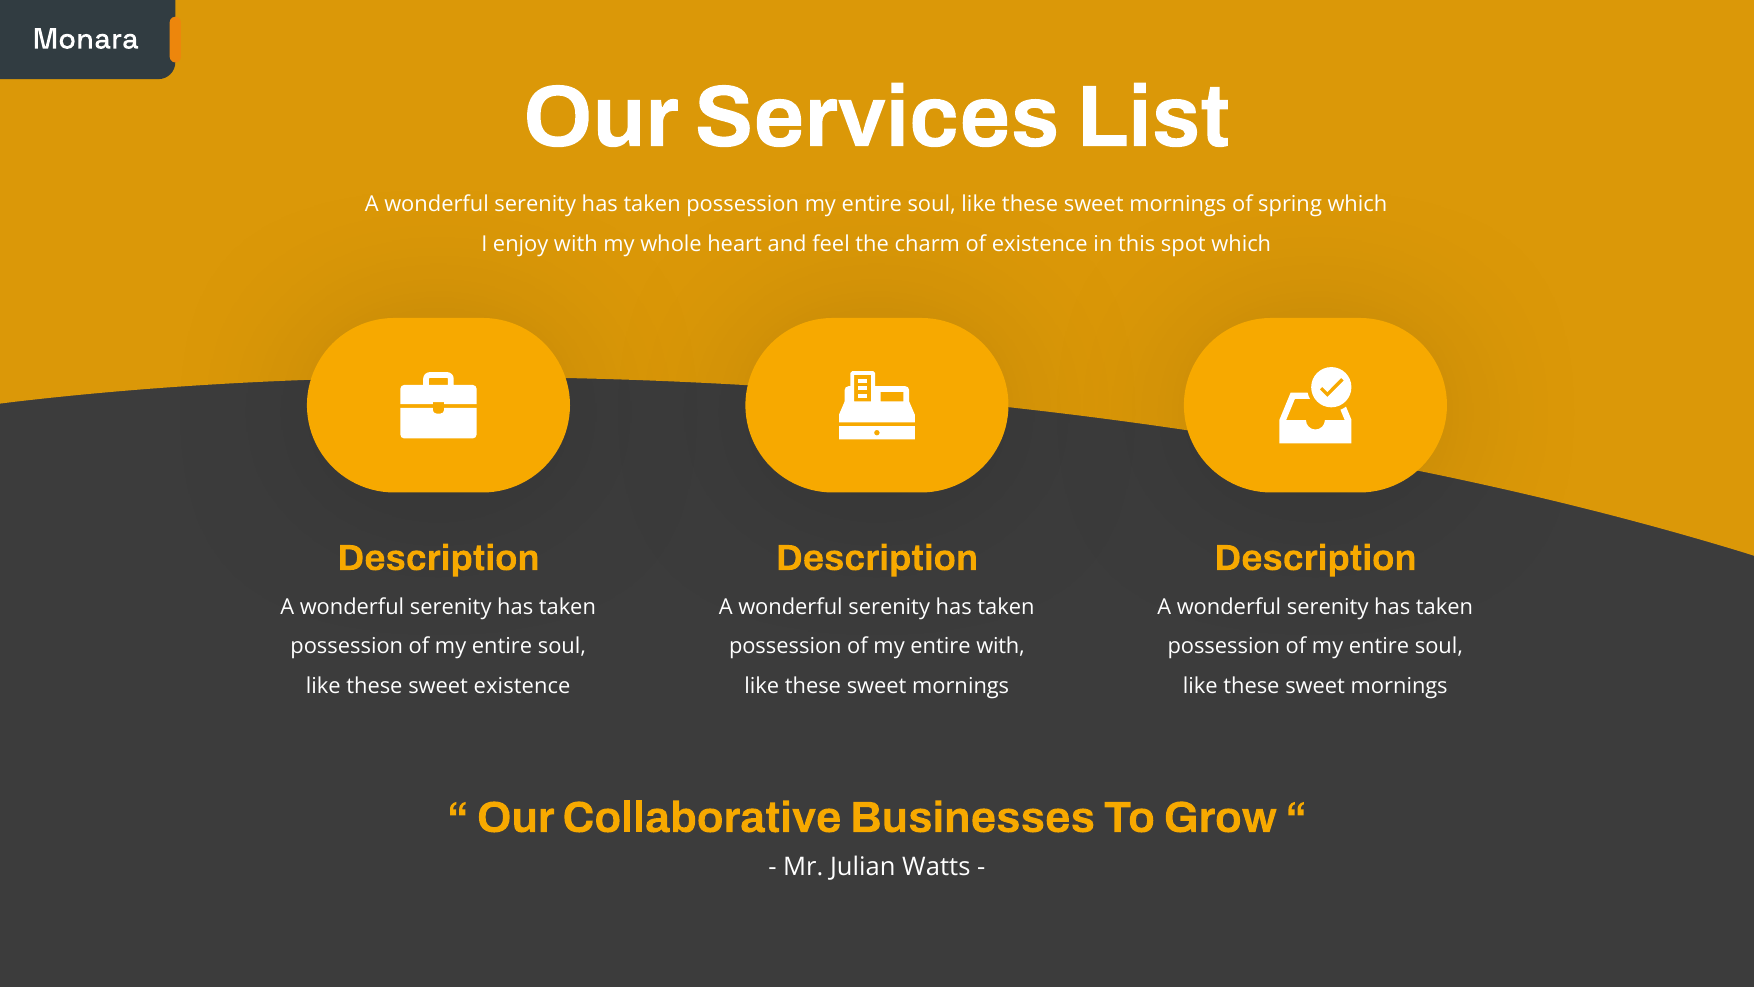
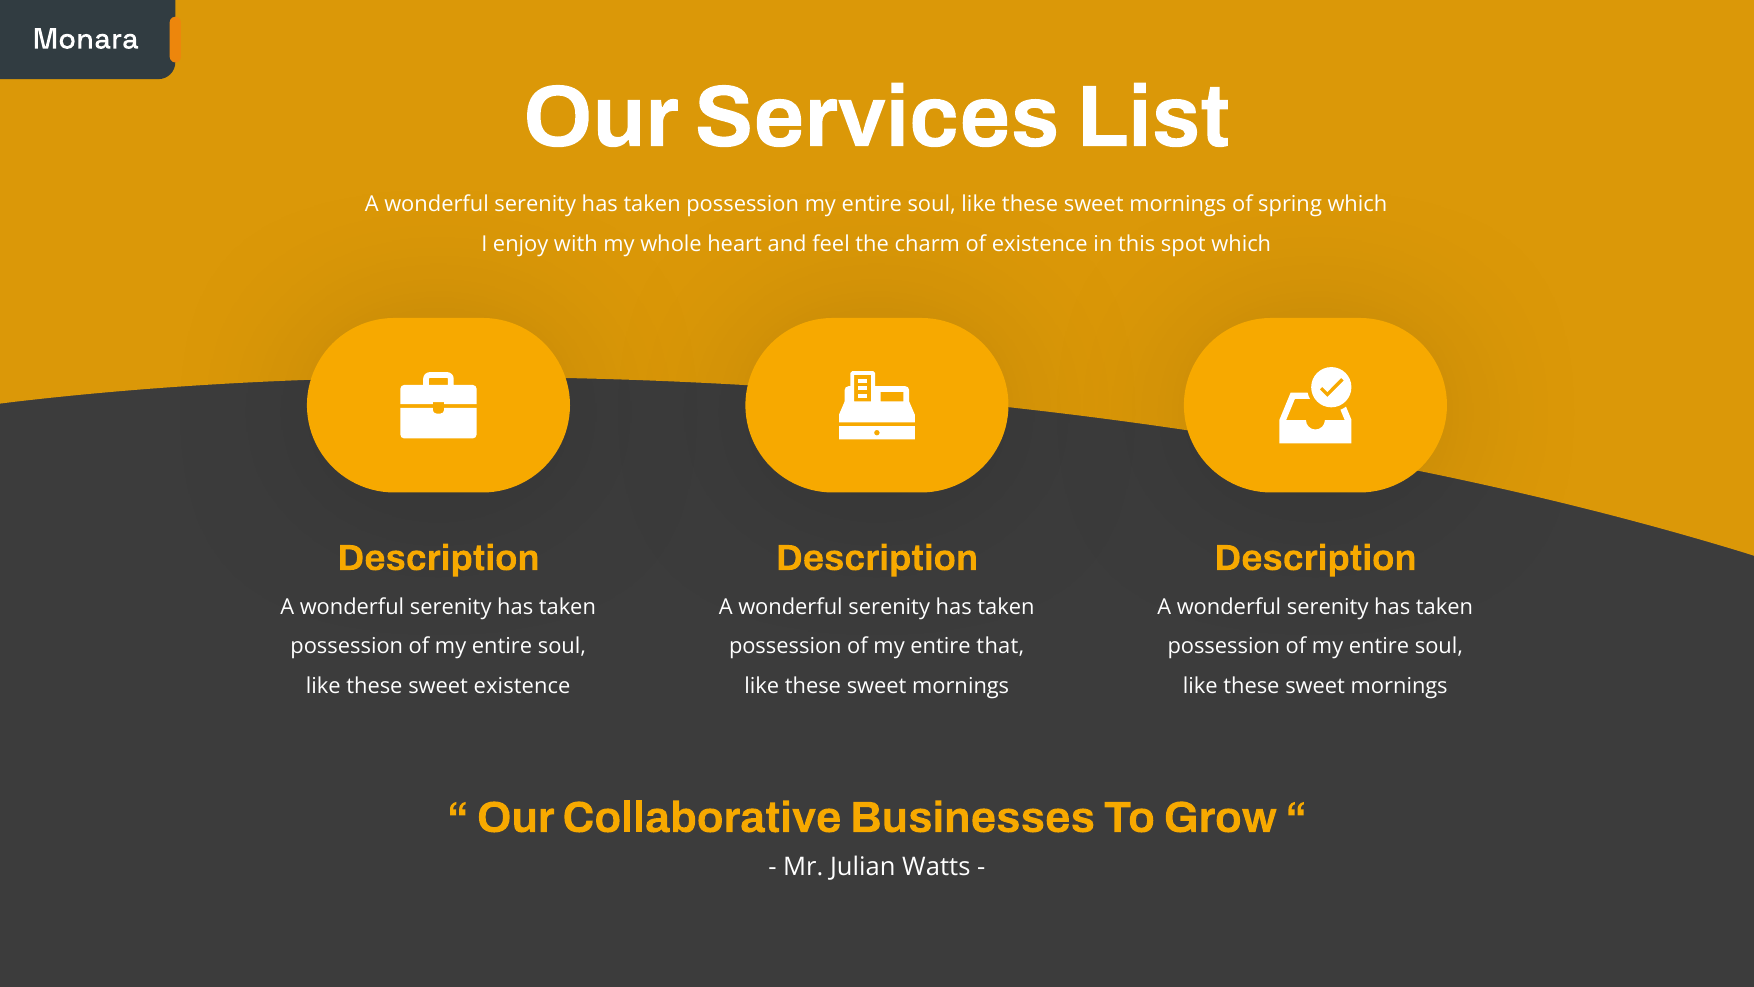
entire with: with -> that
